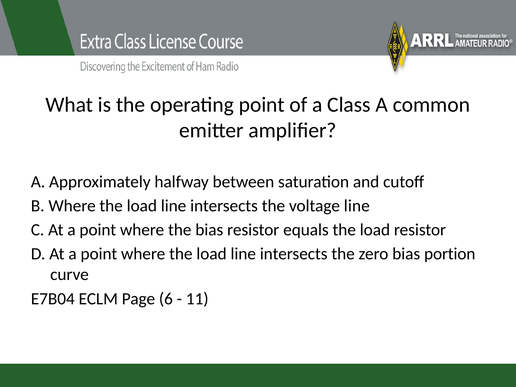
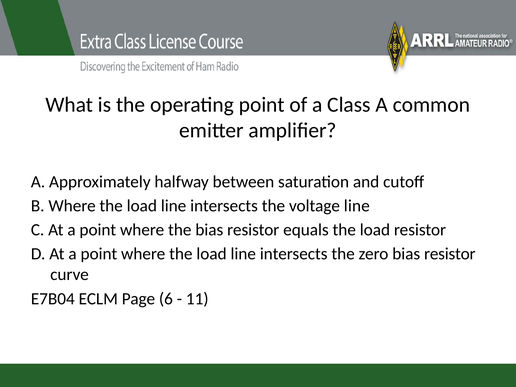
zero bias portion: portion -> resistor
